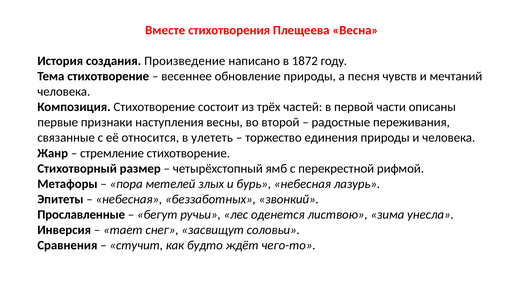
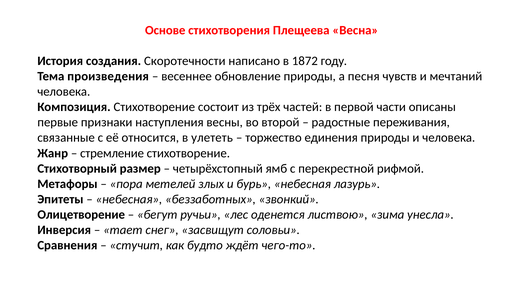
Вместе: Вместе -> Основе
Произведение: Произведение -> Скоротечности
Тема стихотворение: стихотворение -> произведения
Прославленные: Прославленные -> Олицетворение
